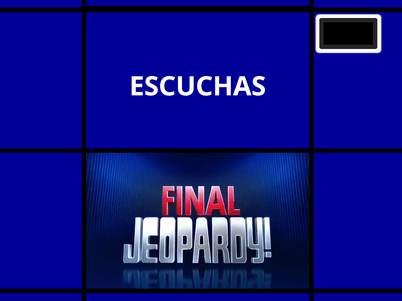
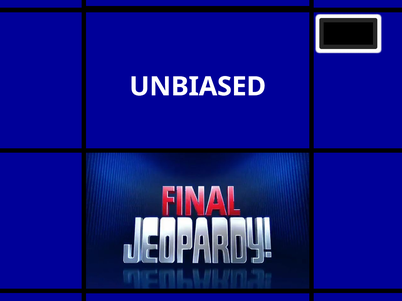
ESCUCHAS: ESCUCHAS -> UNBIASED
